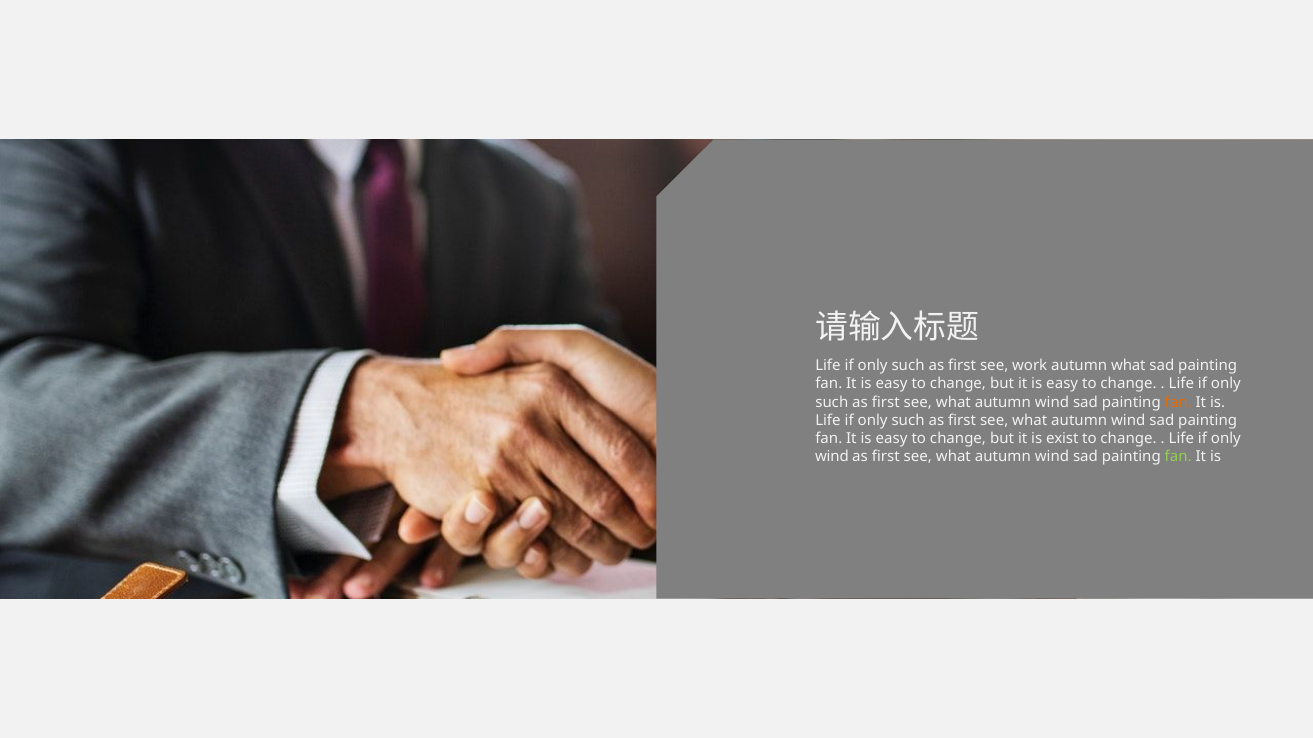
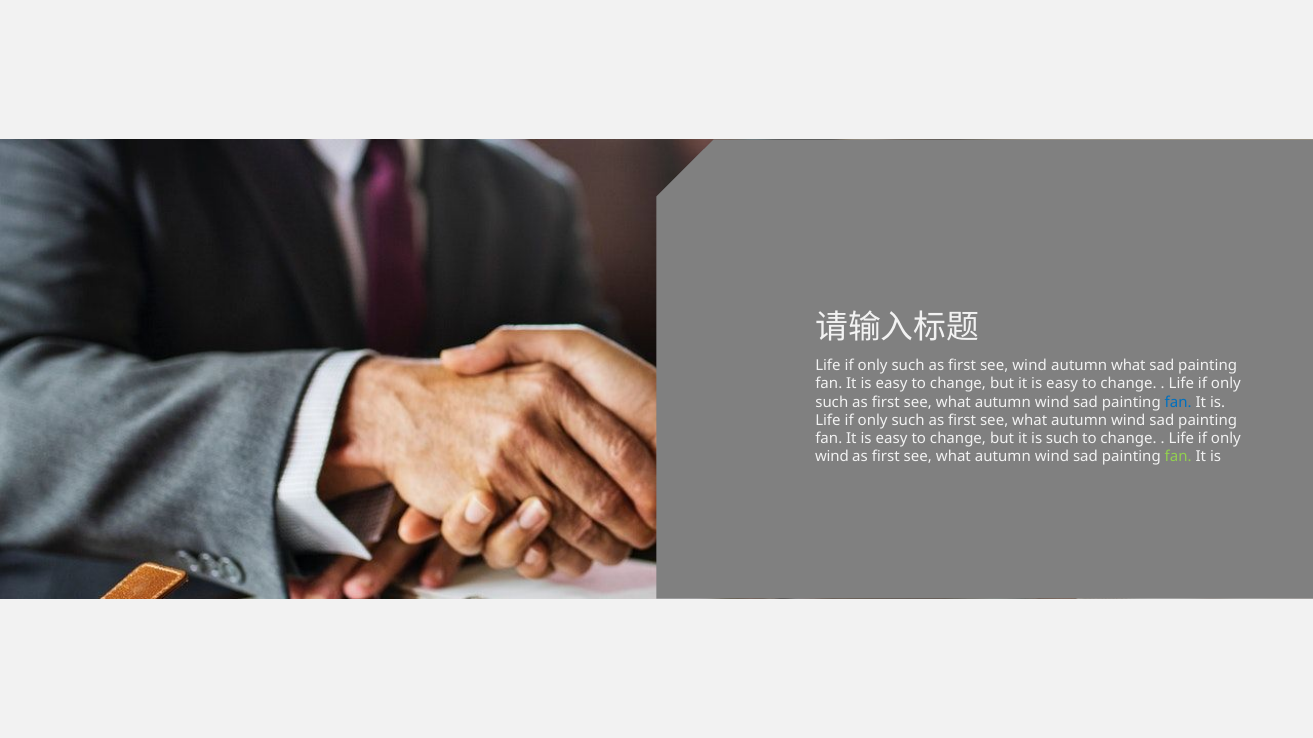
see work: work -> wind
fan at (1178, 402) colour: orange -> blue
is exist: exist -> such
